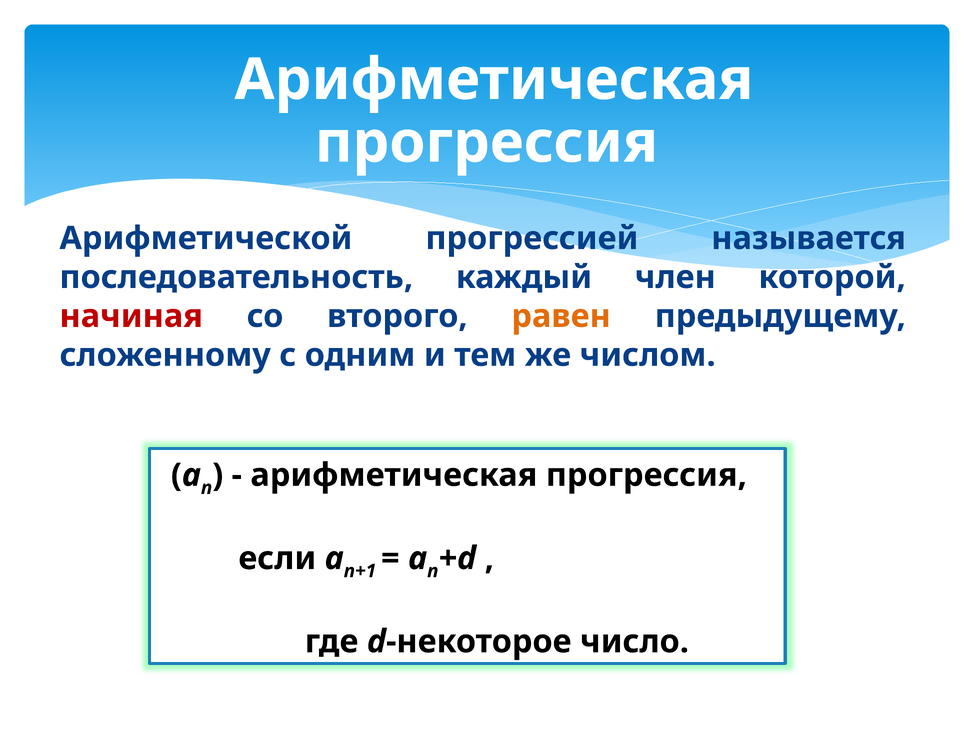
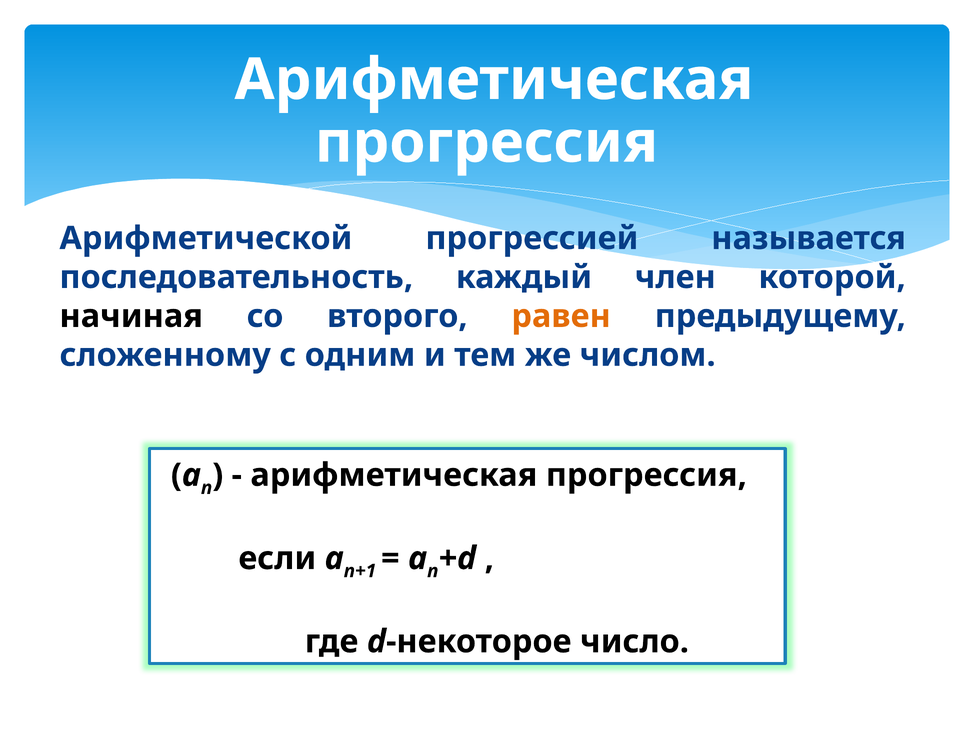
начиная colour: red -> black
